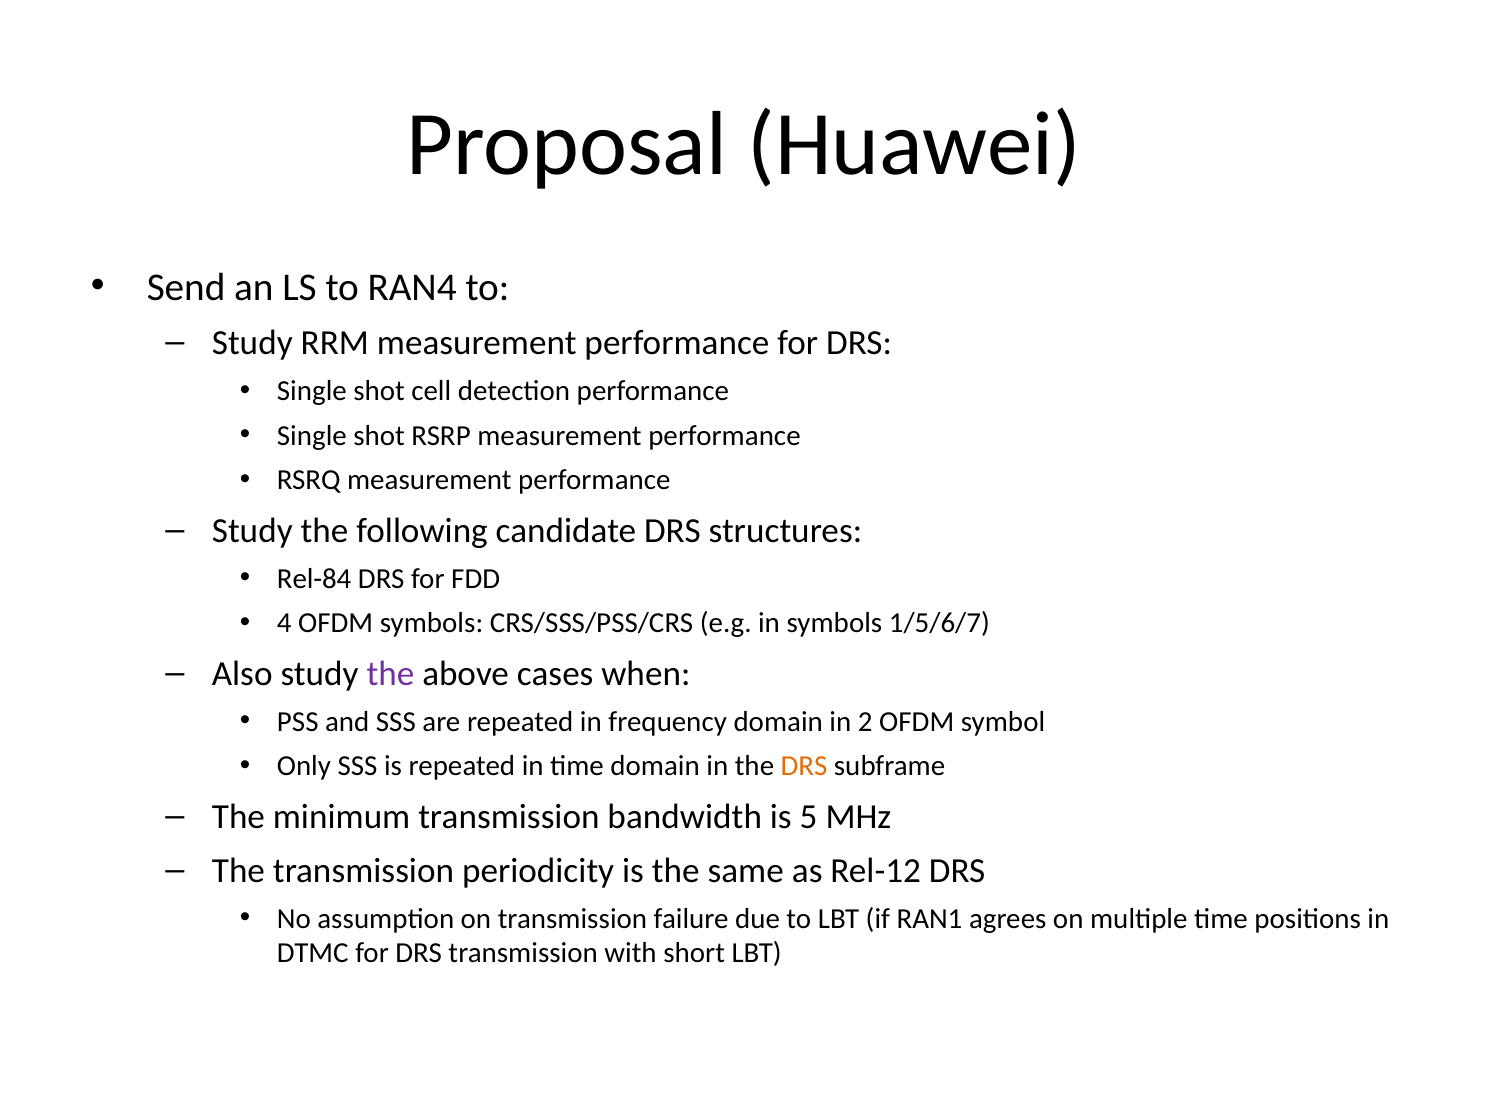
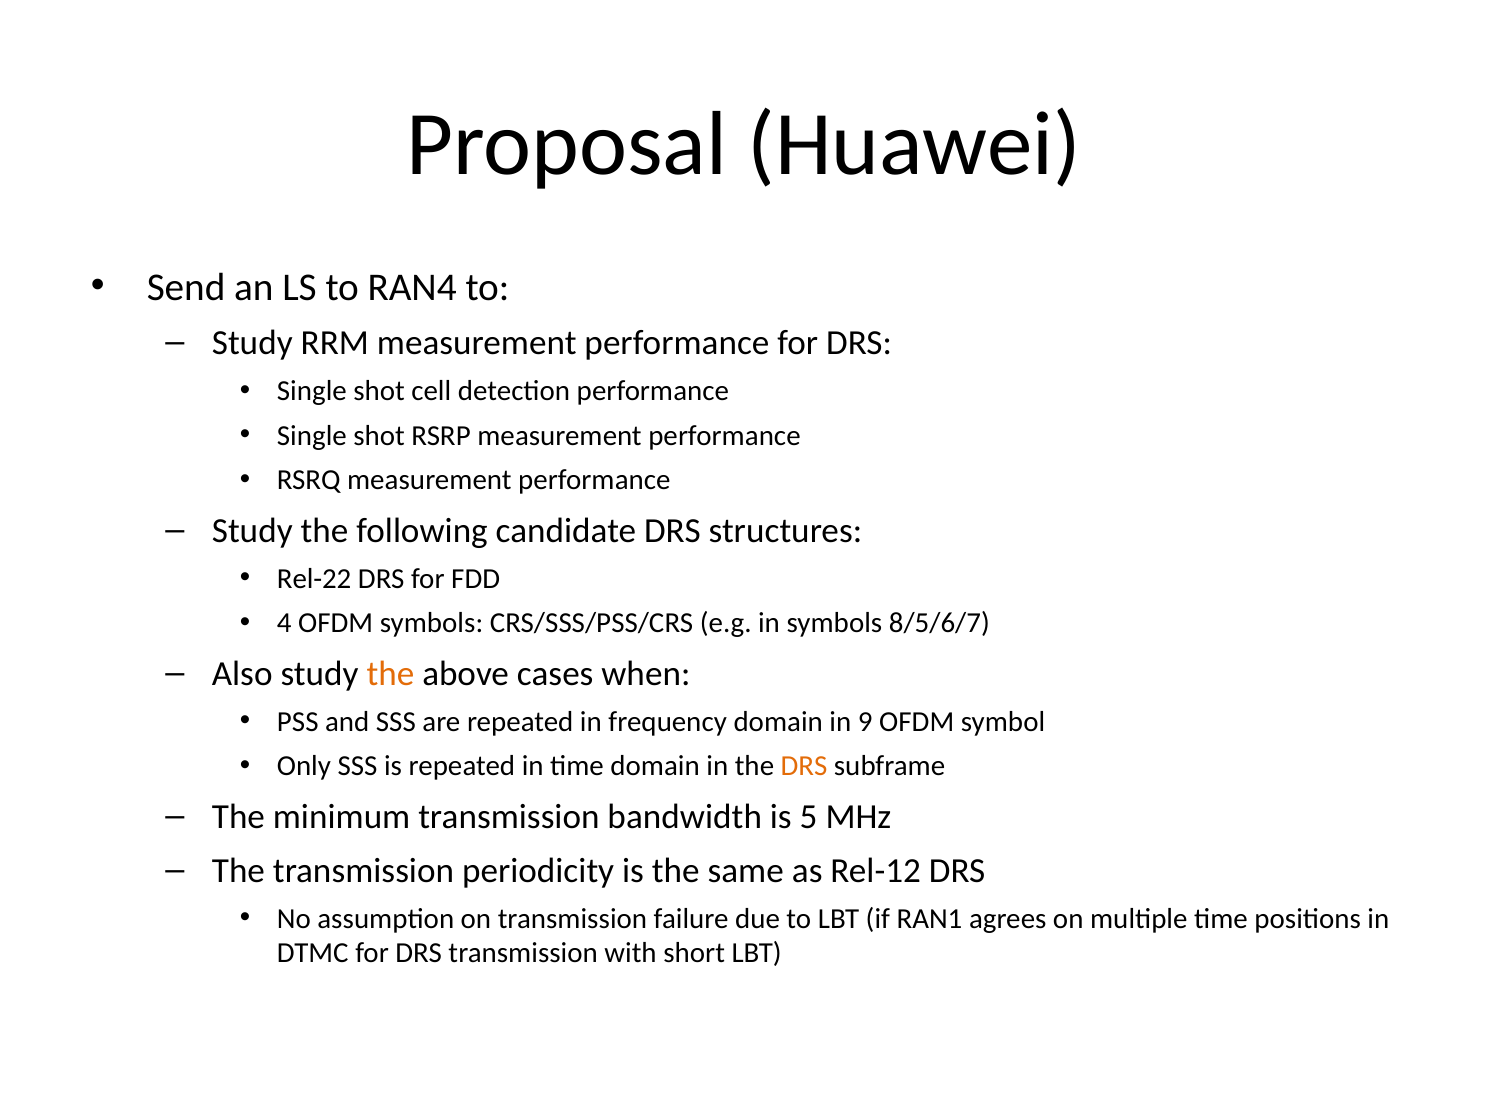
Rel-84: Rel-84 -> Rel-22
1/5/6/7: 1/5/6/7 -> 8/5/6/7
the at (390, 674) colour: purple -> orange
2: 2 -> 9
